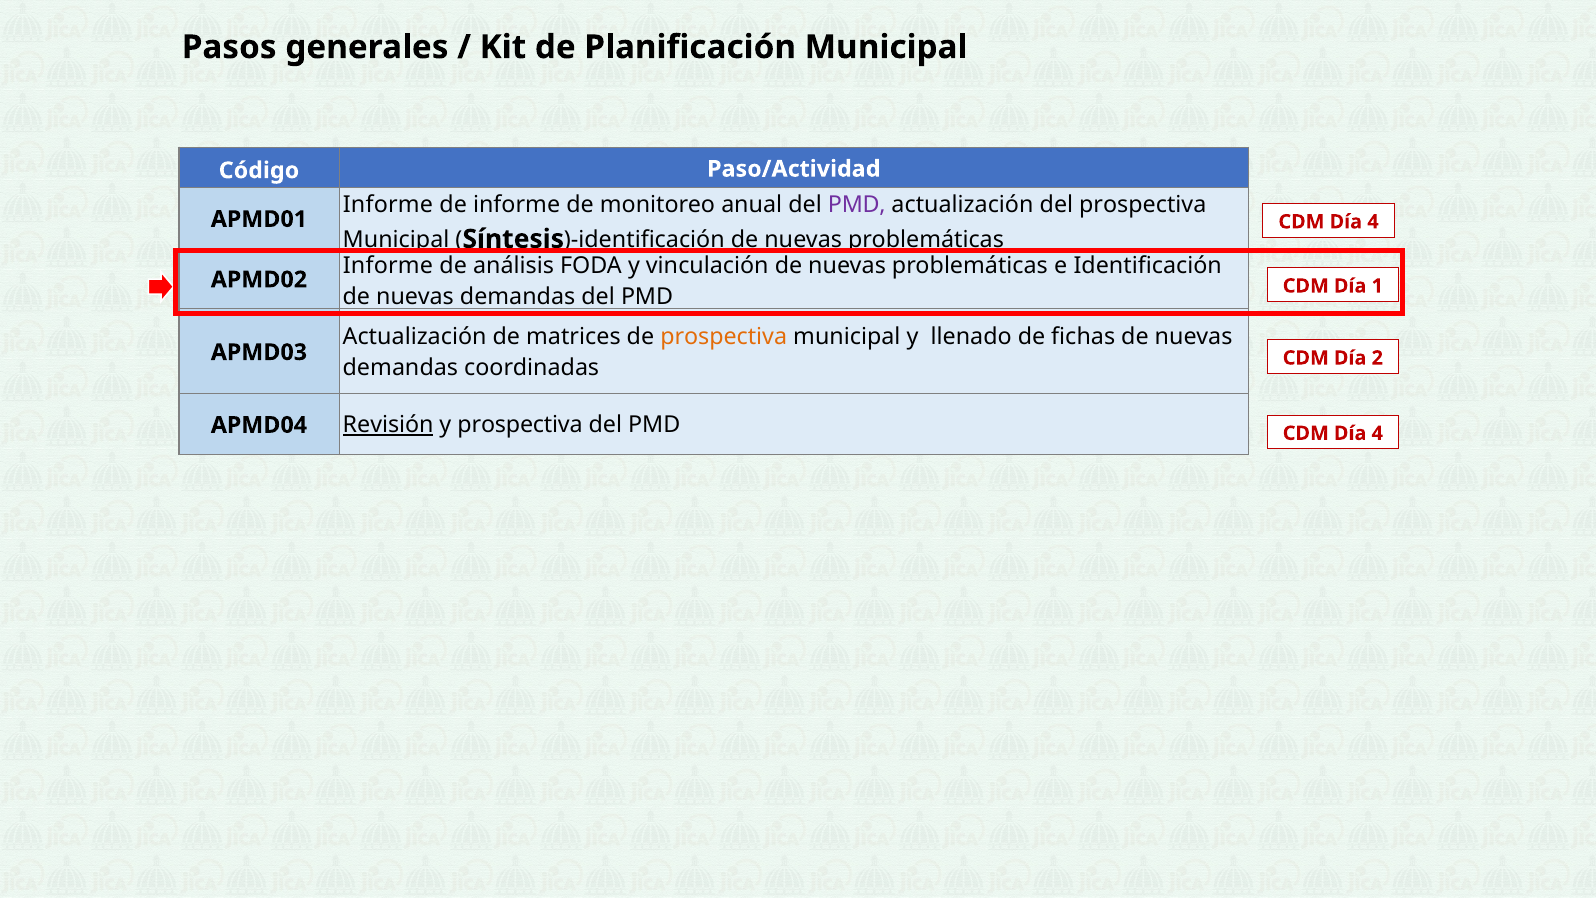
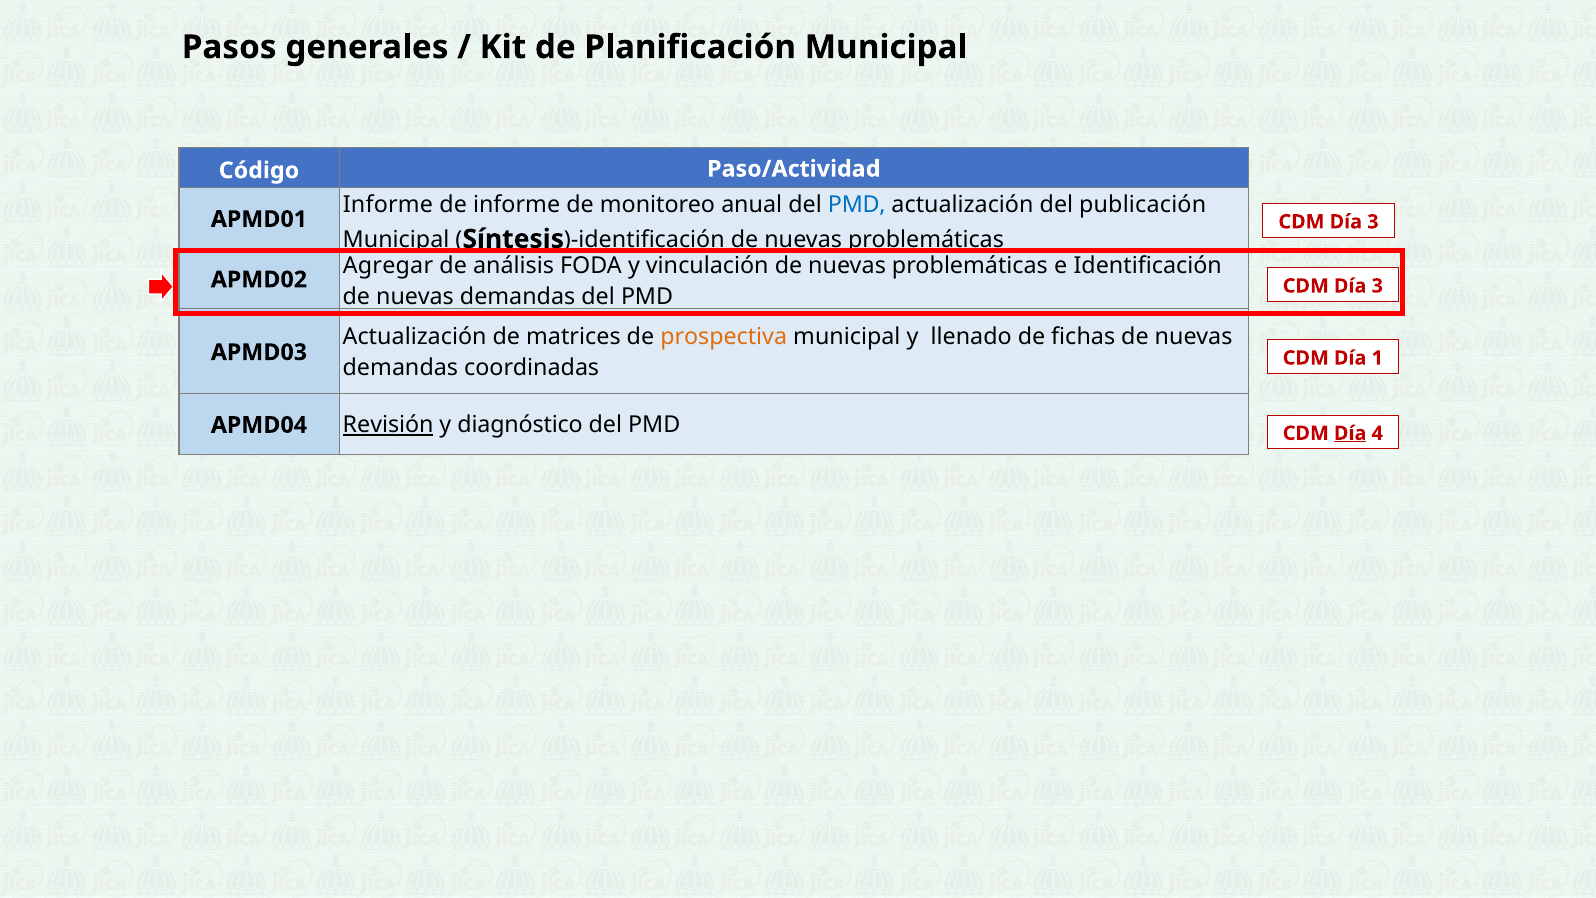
PMD at (857, 205) colour: purple -> blue
del prospectiva: prospectiva -> publicación
4 at (1373, 222): 4 -> 3
Informe at (388, 265): Informe -> Agregar
1 at (1377, 286): 1 -> 3
2: 2 -> 1
y prospectiva: prospectiva -> diagnóstico
Día at (1350, 433) underline: none -> present
